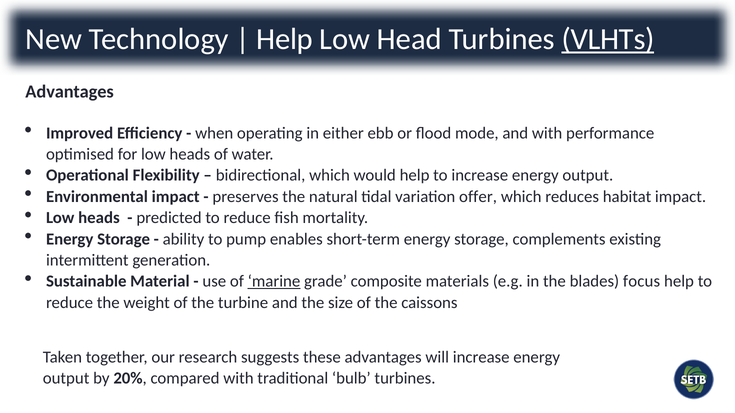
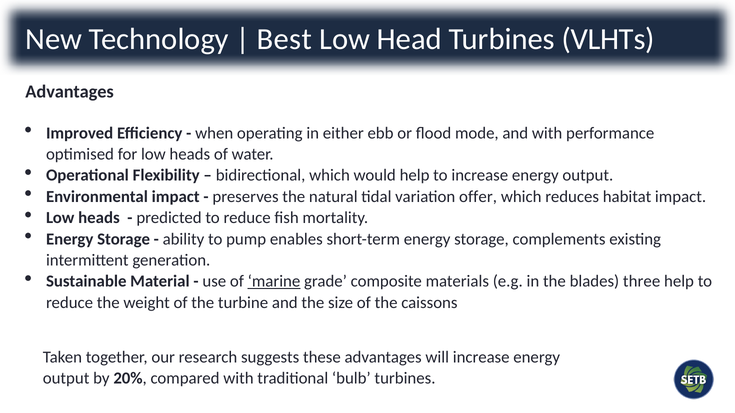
Help at (285, 39): Help -> Best
VLHTs underline: present -> none
focus: focus -> three
